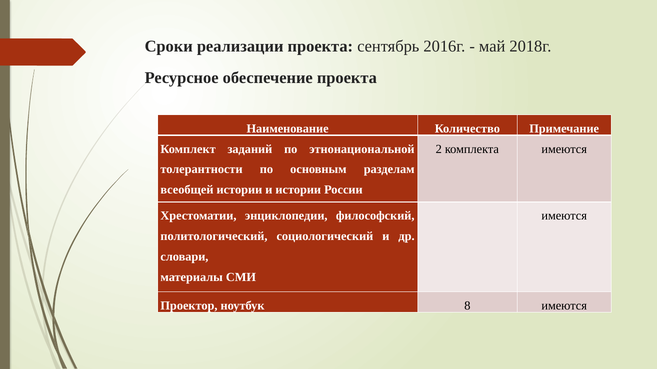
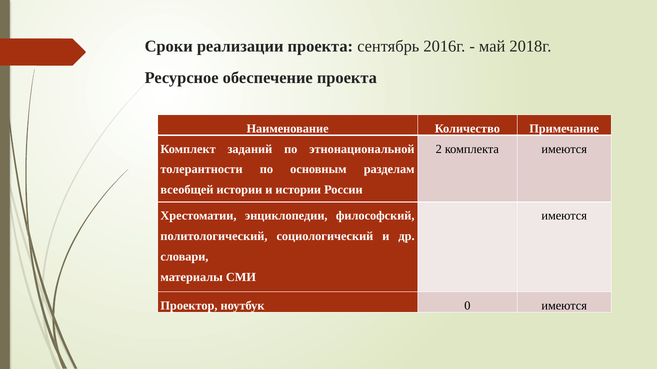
8: 8 -> 0
